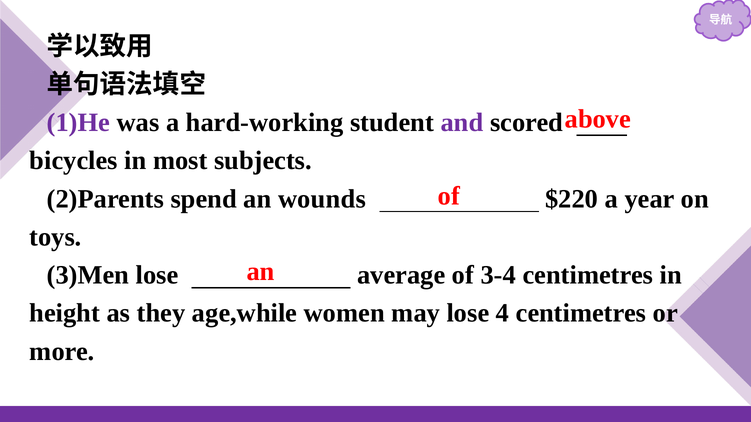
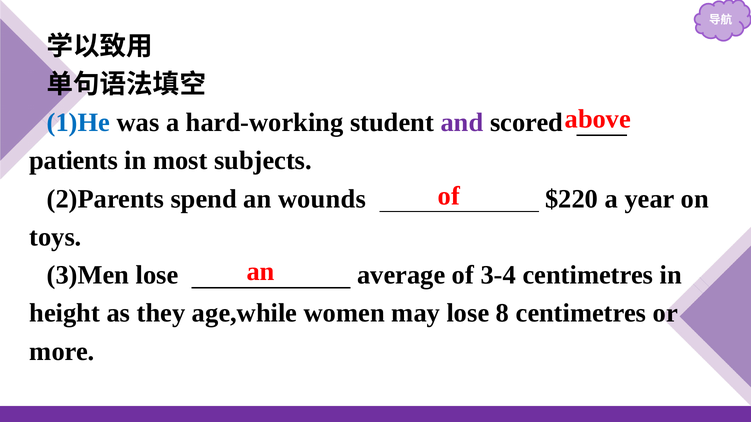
1)He colour: purple -> blue
bicycles: bicycles -> patients
4: 4 -> 8
